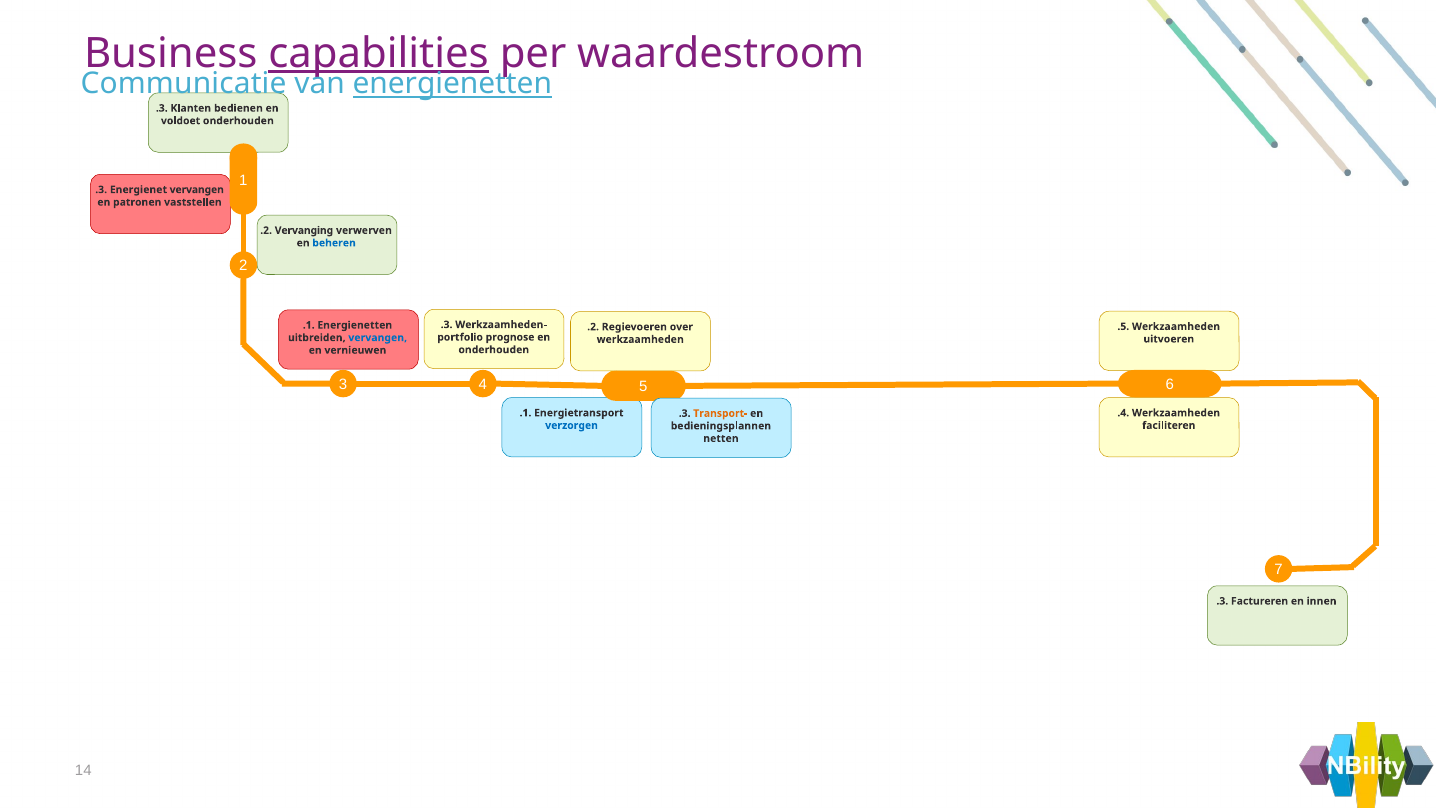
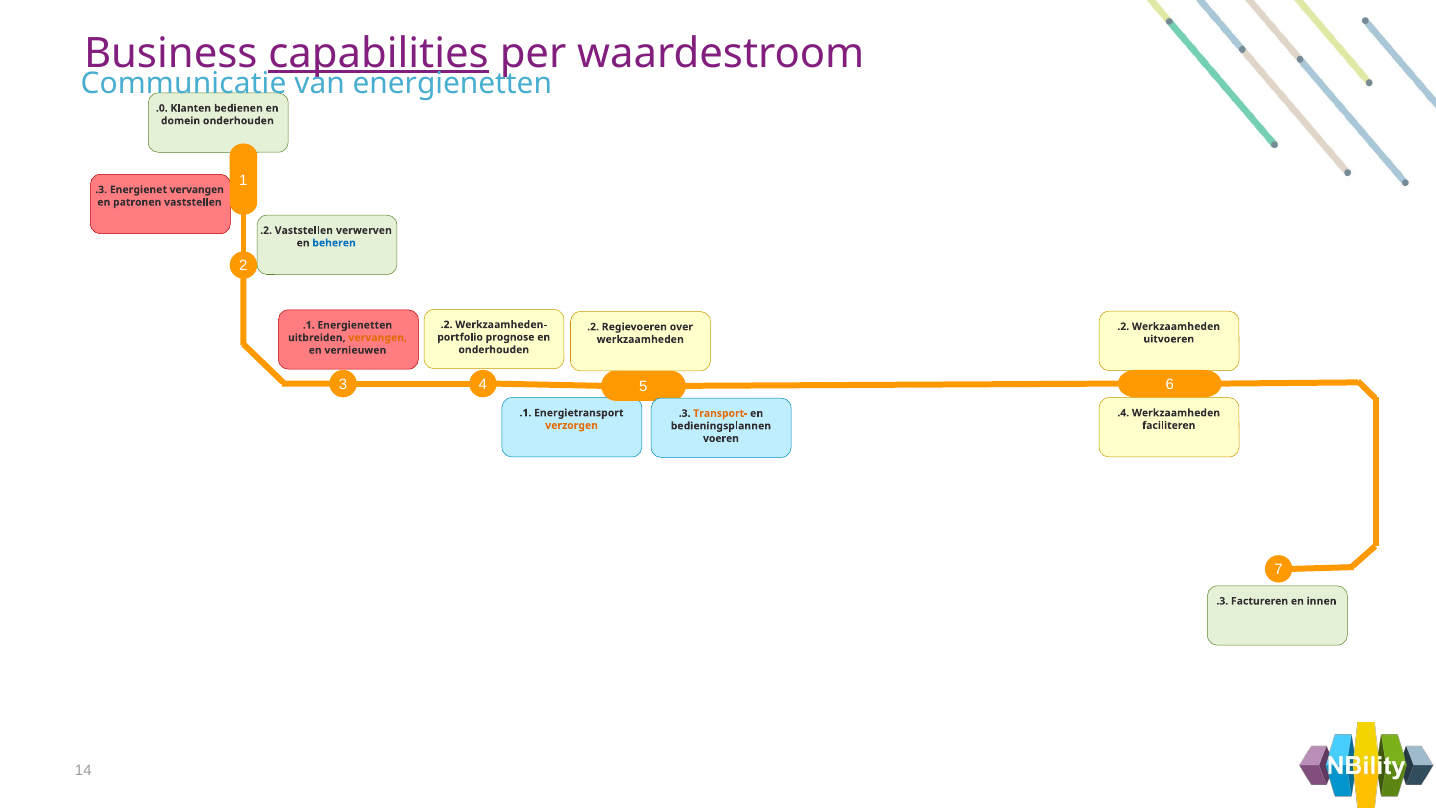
energienetten at (452, 84) underline: present -> none
.3 at (162, 108): .3 -> .0
voldoet: voldoet -> domein
.2 Vervanging: Vervanging -> Vaststellen
.3 at (447, 325): .3 -> .2
.5 at (1123, 326): .5 -> .2
vervangen at (378, 338) colour: blue -> orange
verzorgen colour: blue -> orange
netten: netten -> voeren
